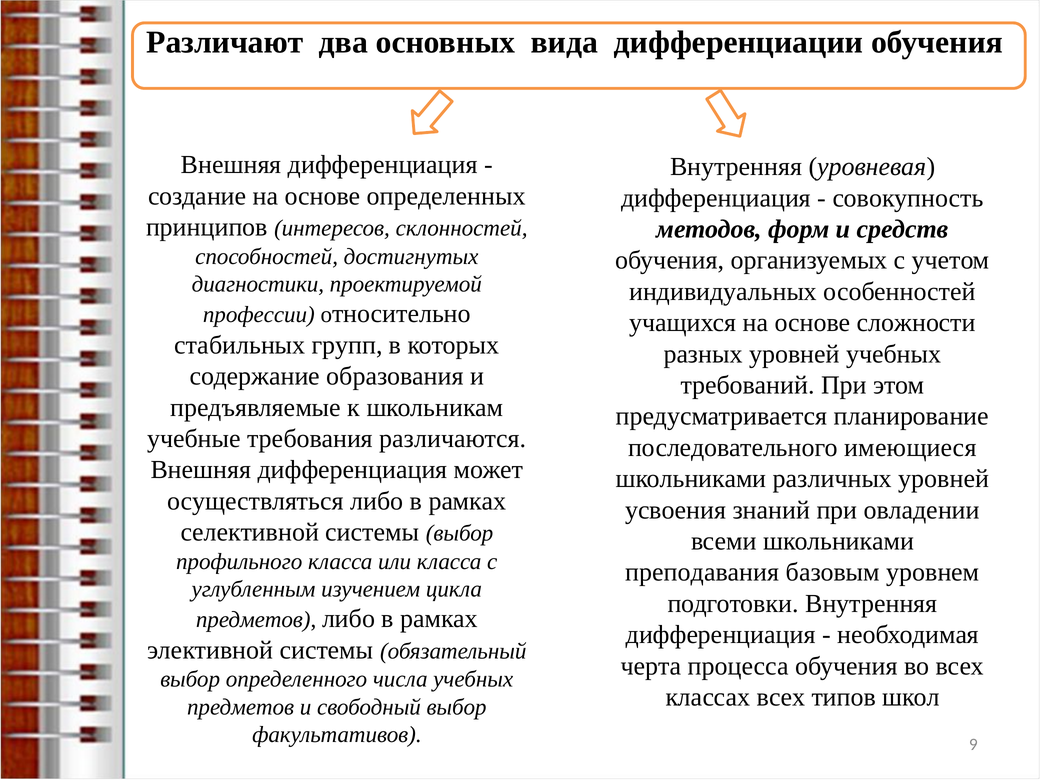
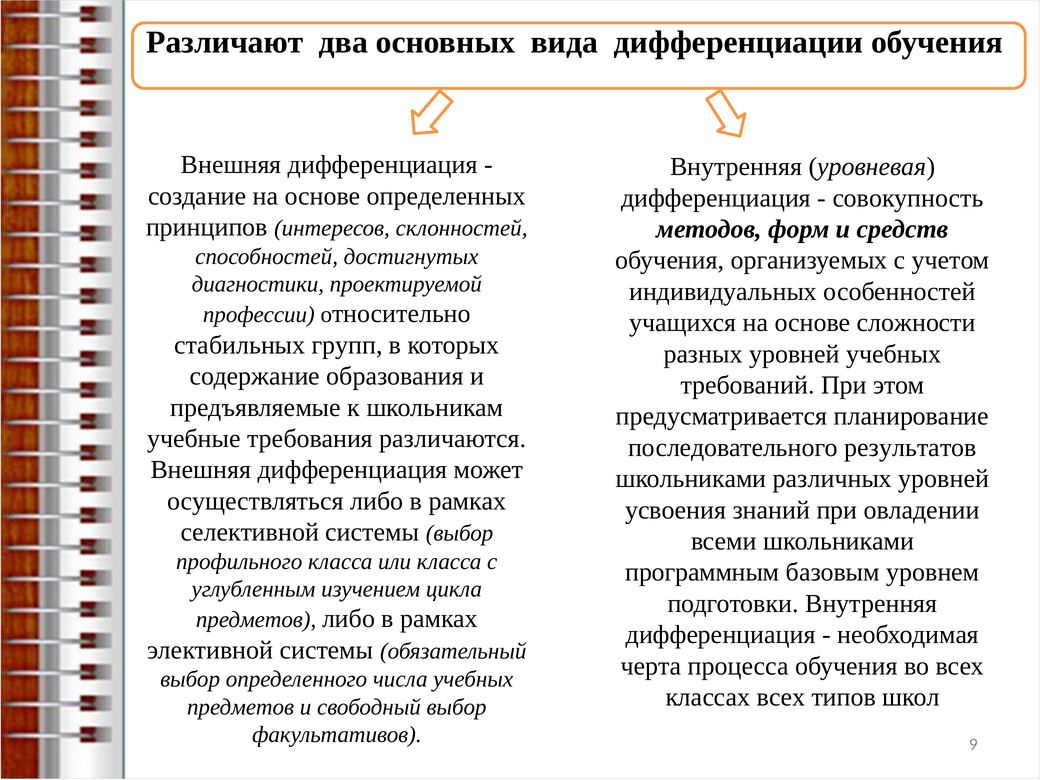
имеющиеся: имеющиеся -> результатов
преподавания: преподавания -> программным
